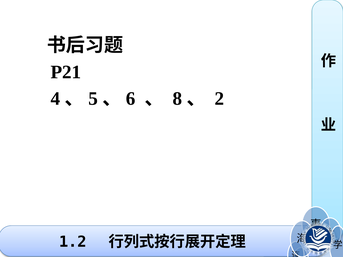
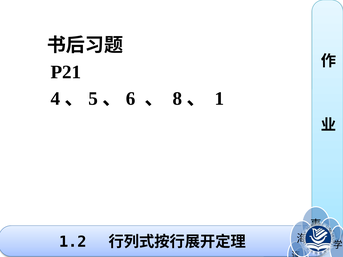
2: 2 -> 1
